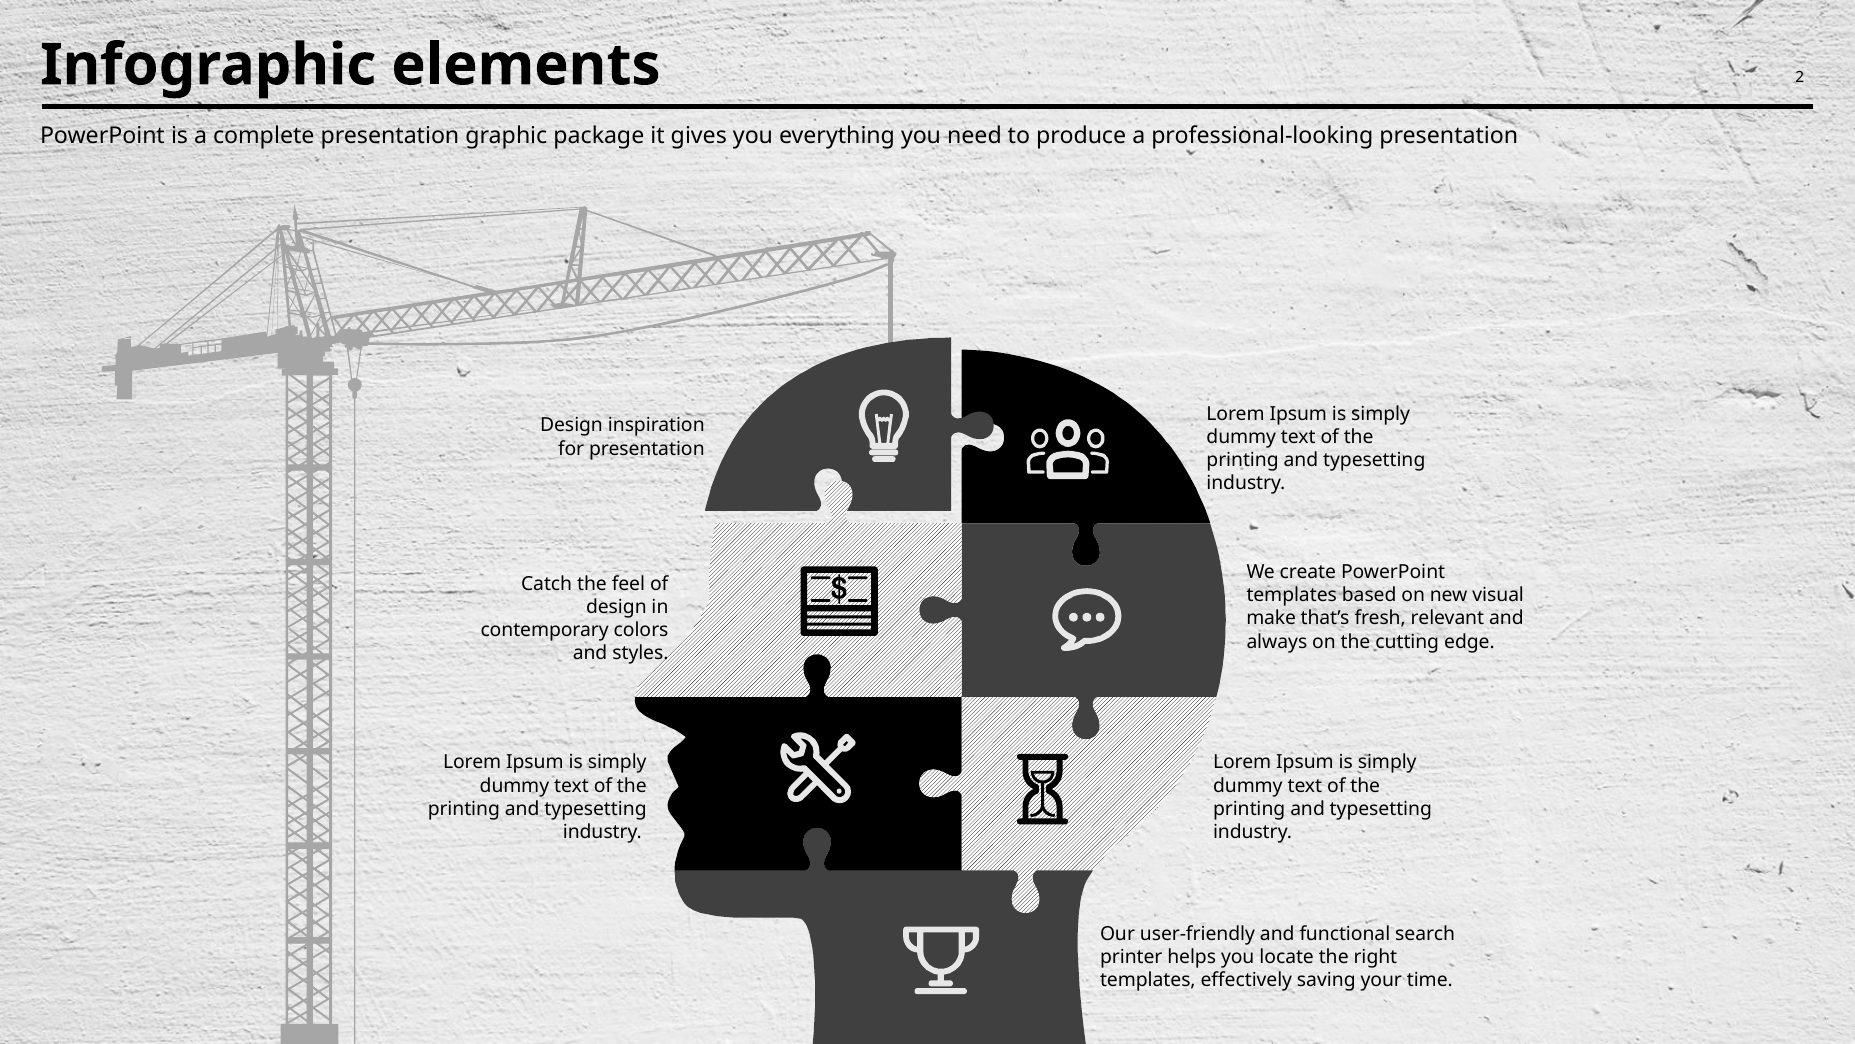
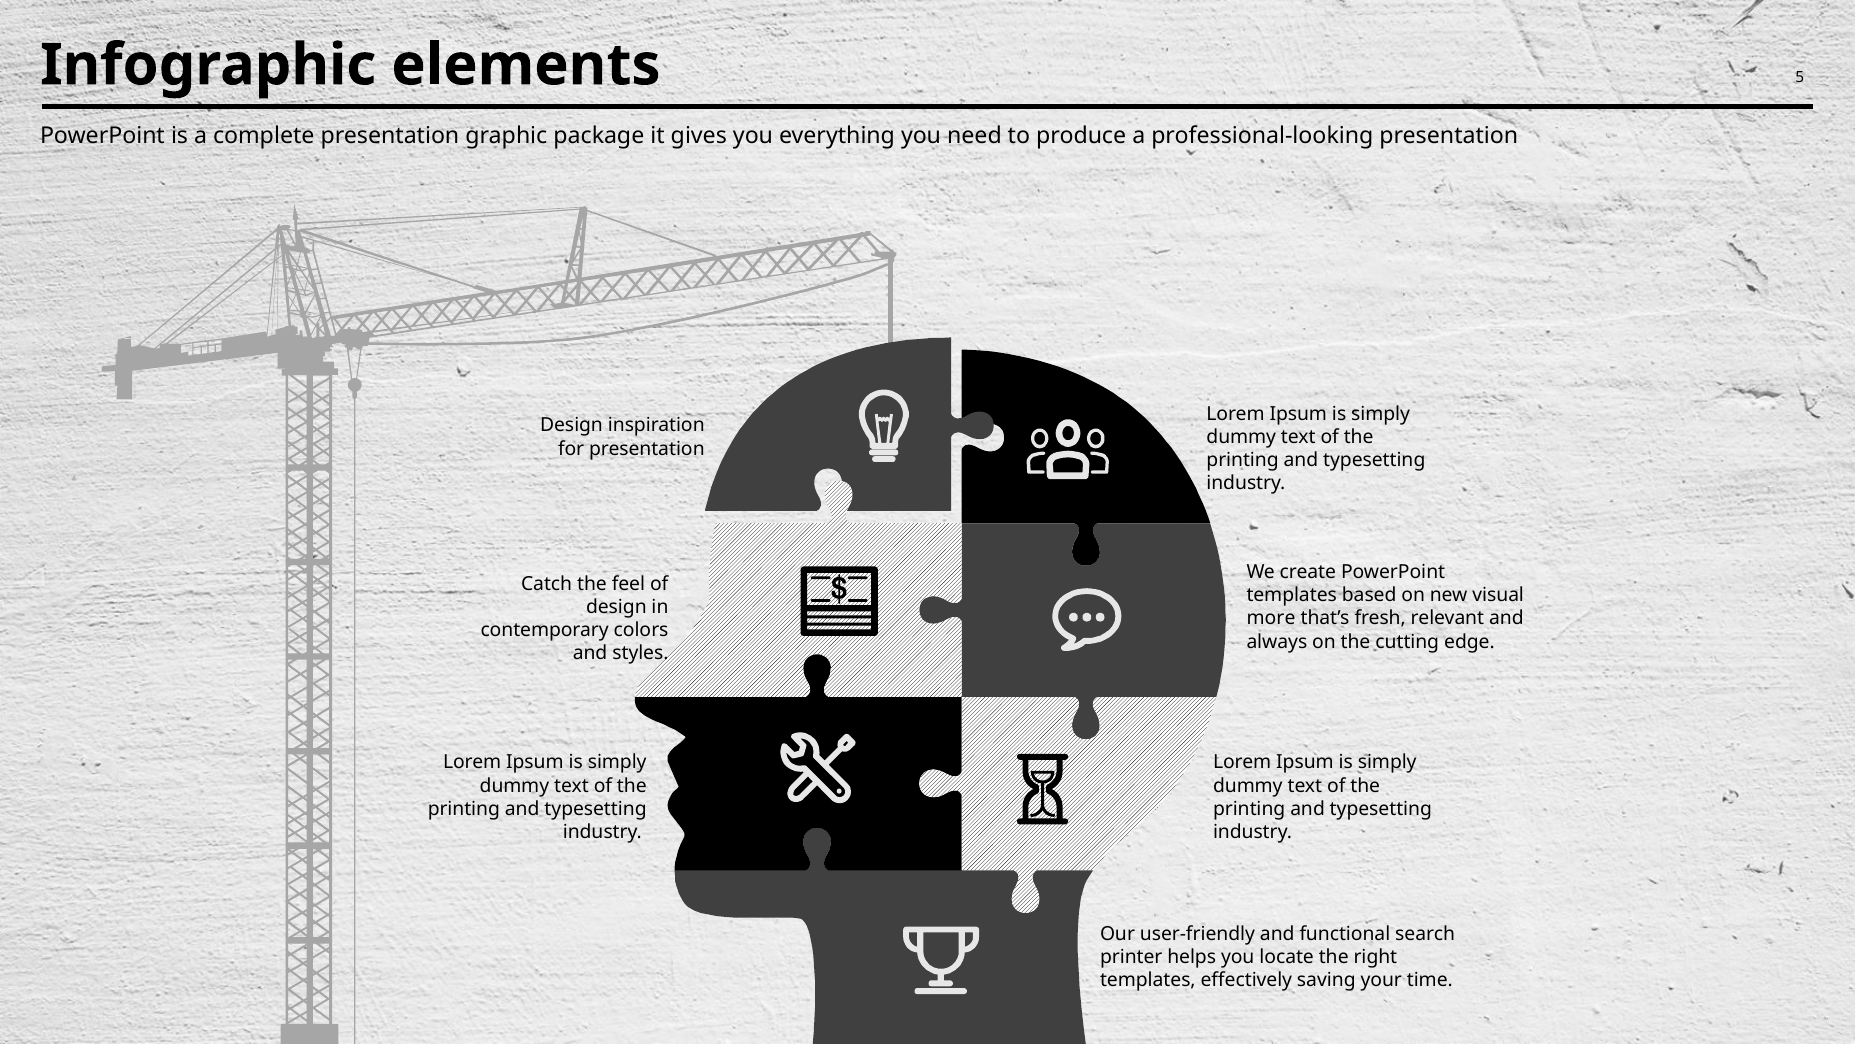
2: 2 -> 5
make: make -> more
